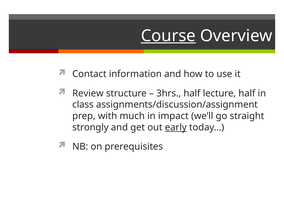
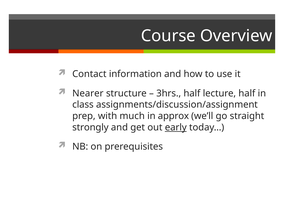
Course underline: present -> none
Review: Review -> Nearer
impact: impact -> approx
